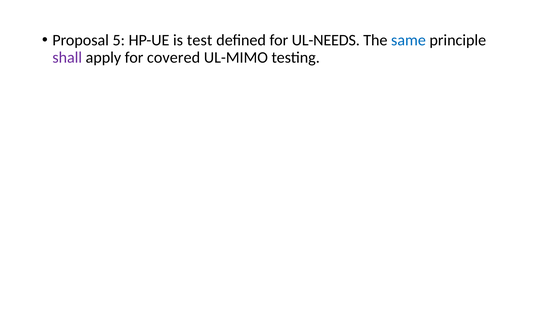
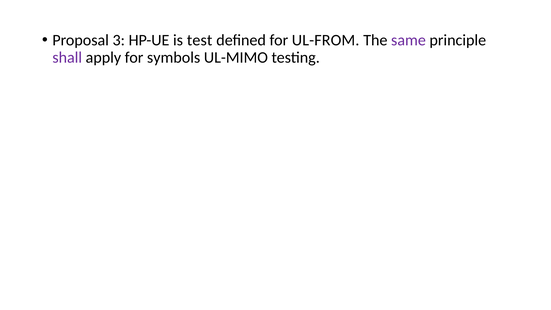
5: 5 -> 3
UL-NEEDS: UL-NEEDS -> UL-FROM
same colour: blue -> purple
covered: covered -> symbols
